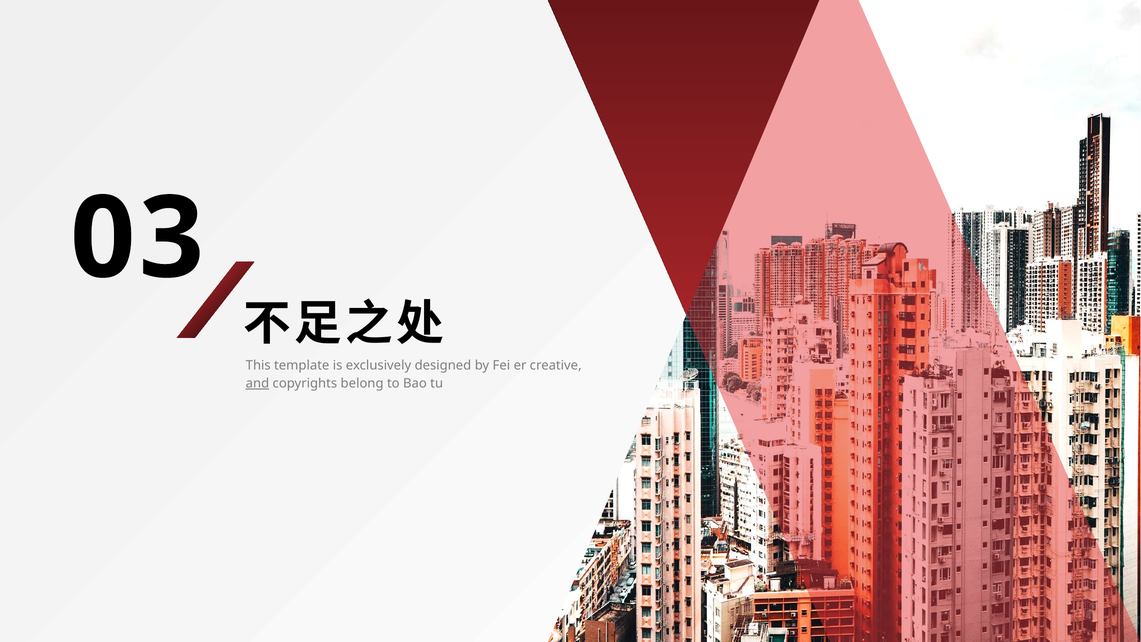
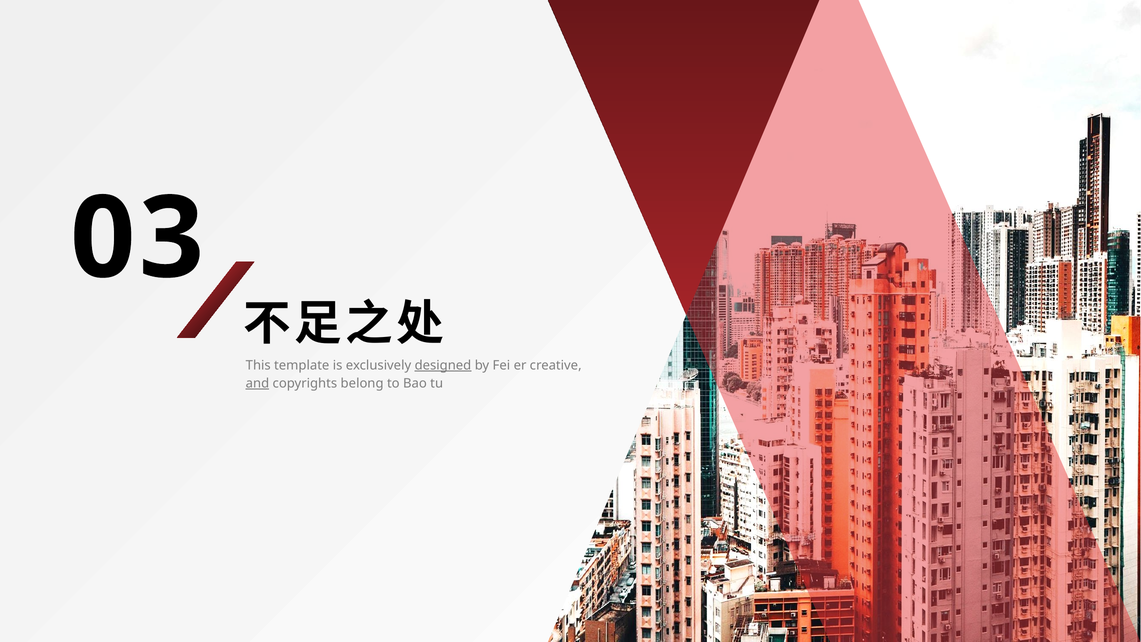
designed underline: none -> present
